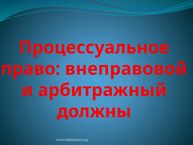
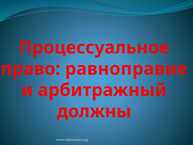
внеправовой: внеправовой -> равноправие
